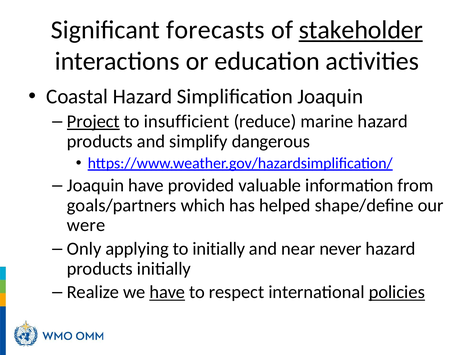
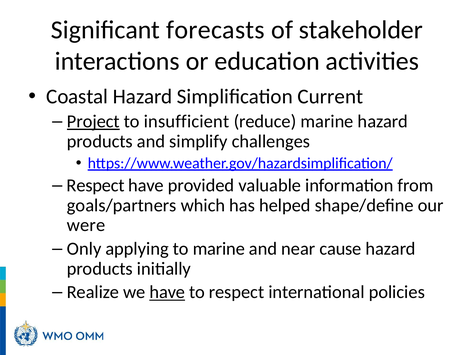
stakeholder underline: present -> none
Simplification Joaquin: Joaquin -> Current
dangerous: dangerous -> challenges
Joaquin at (96, 186): Joaquin -> Respect
to initially: initially -> marine
never: never -> cause
policies underline: present -> none
